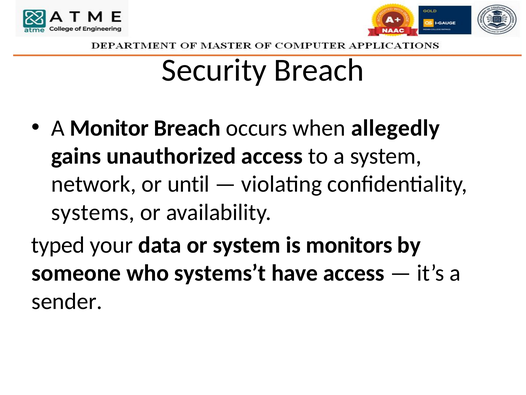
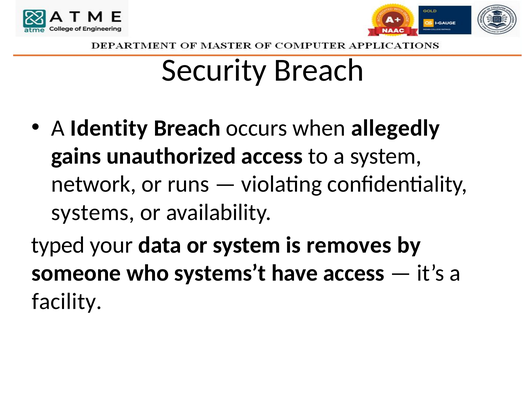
Monitor: Monitor -> Identity
until: until -> runs
monitors: monitors -> removes
sender: sender -> facility
